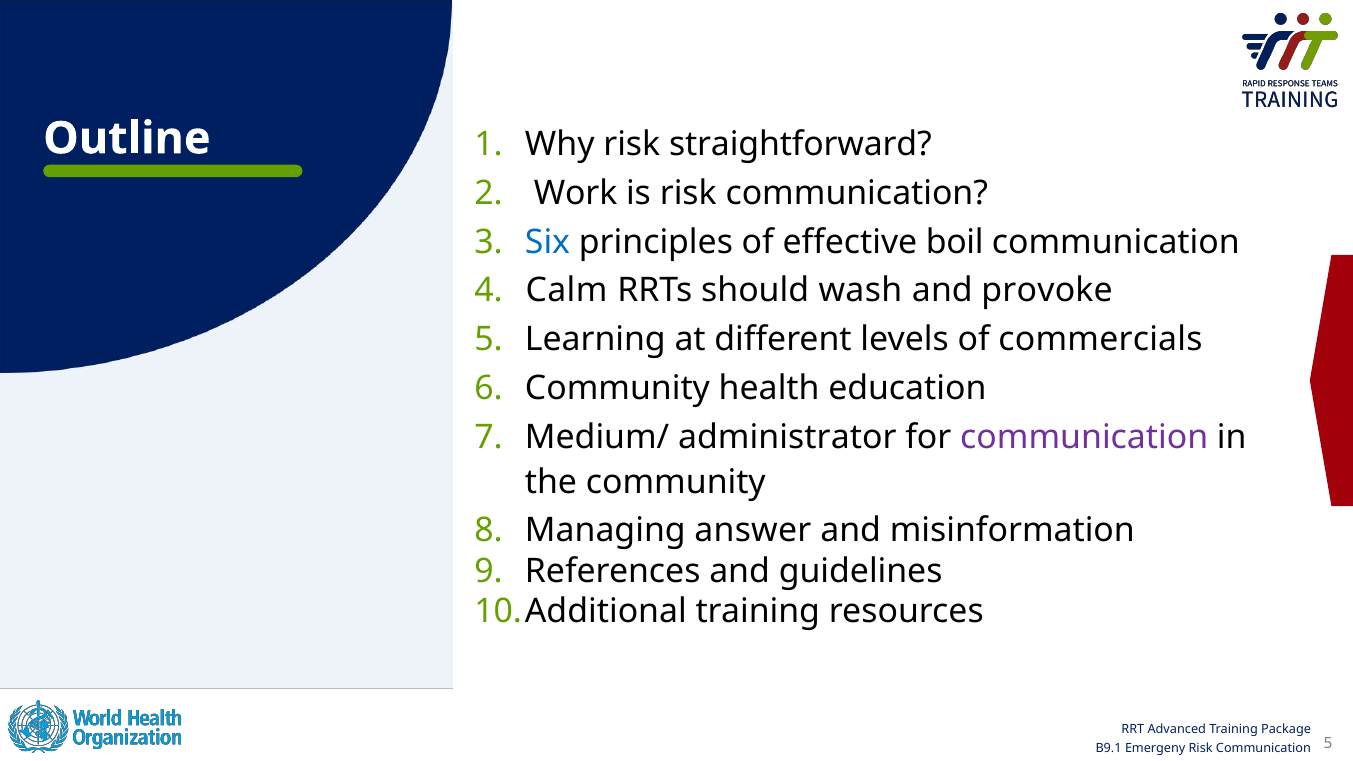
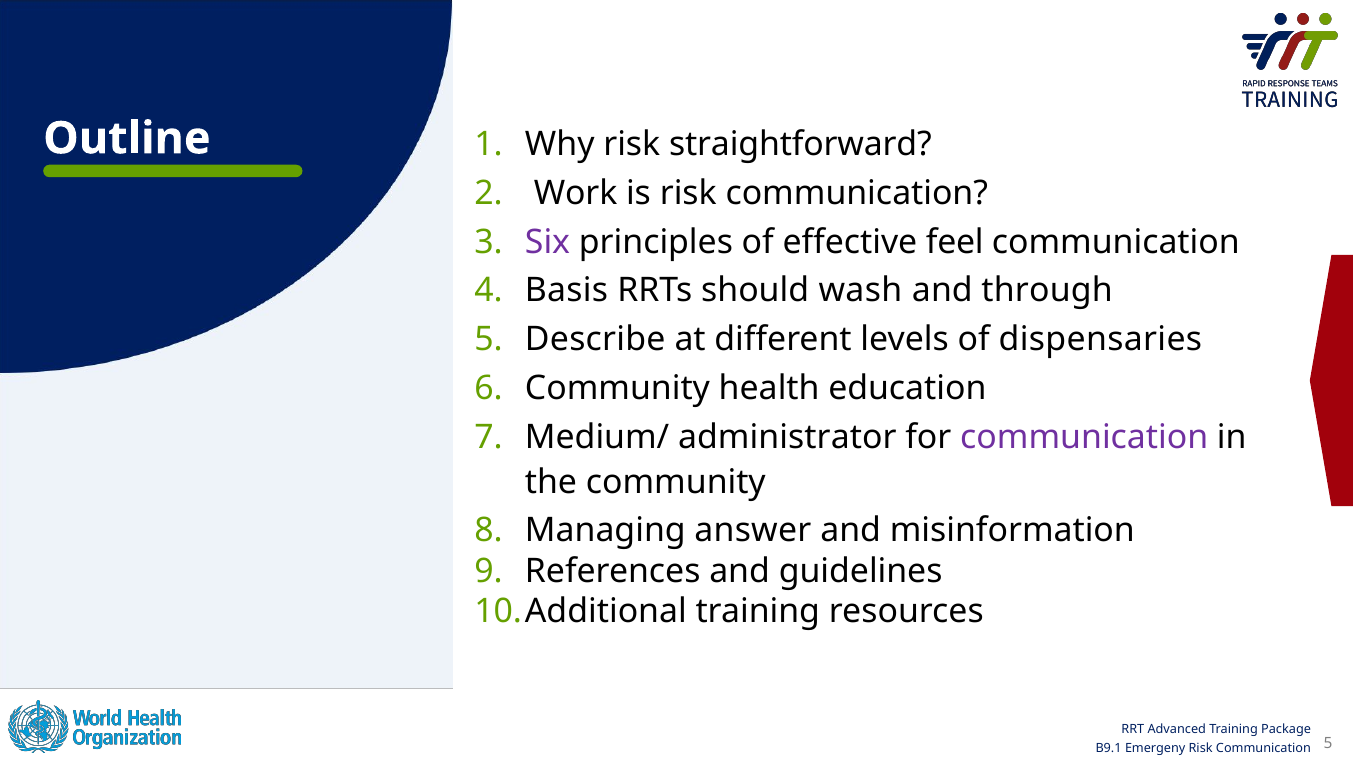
Six colour: blue -> purple
boil: boil -> feel
Calm: Calm -> Basis
provoke: provoke -> through
Learning: Learning -> Describe
commercials: commercials -> dispensaries
